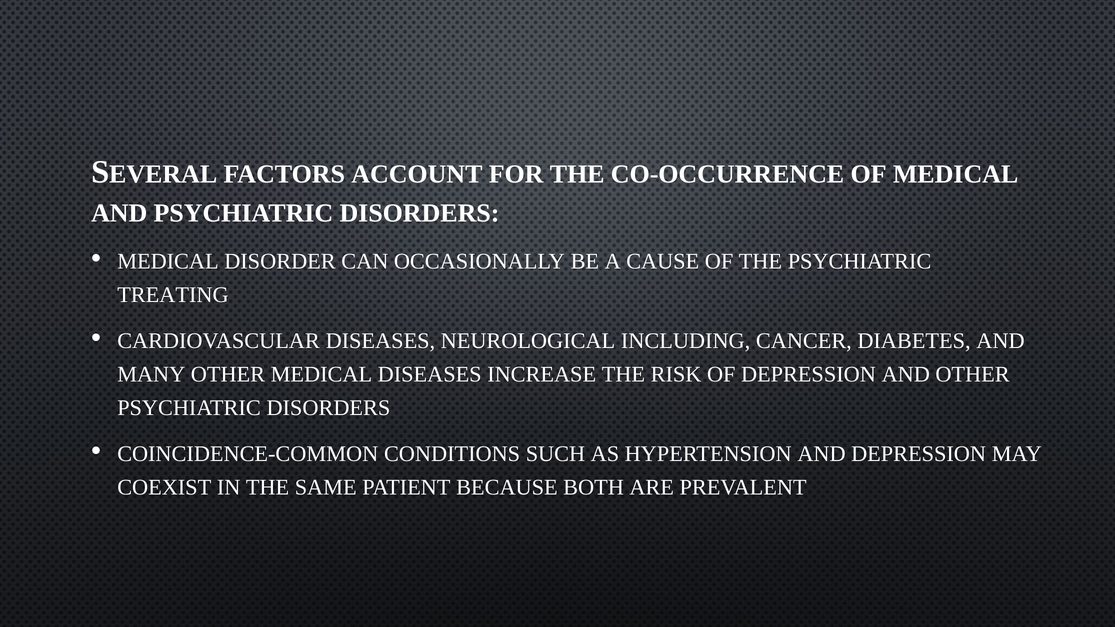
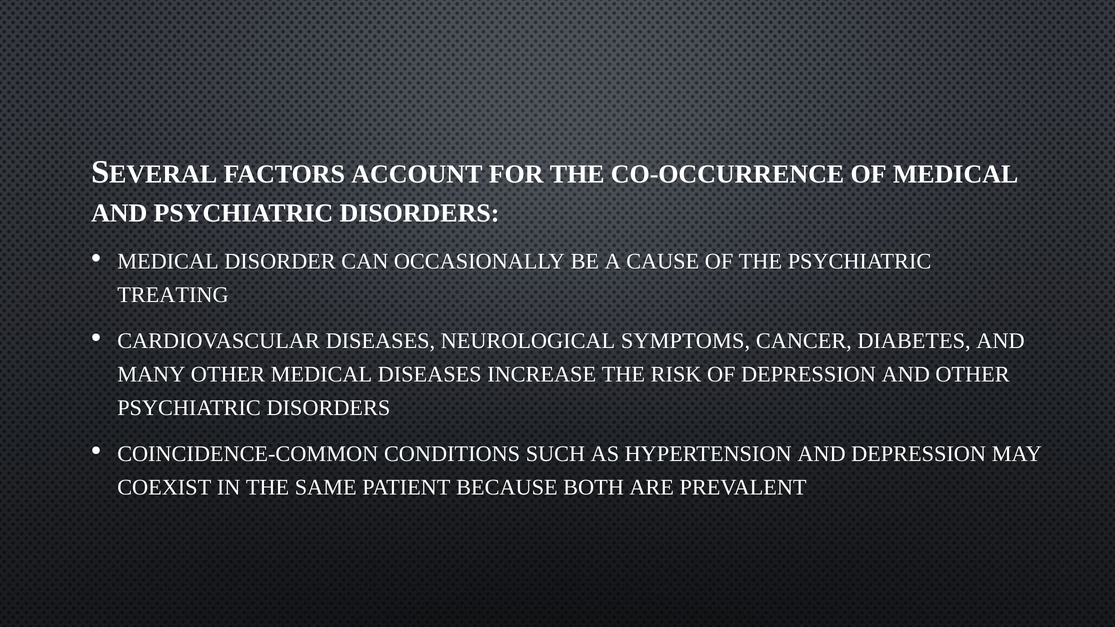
INCLUDING: INCLUDING -> SYMPTOMS
